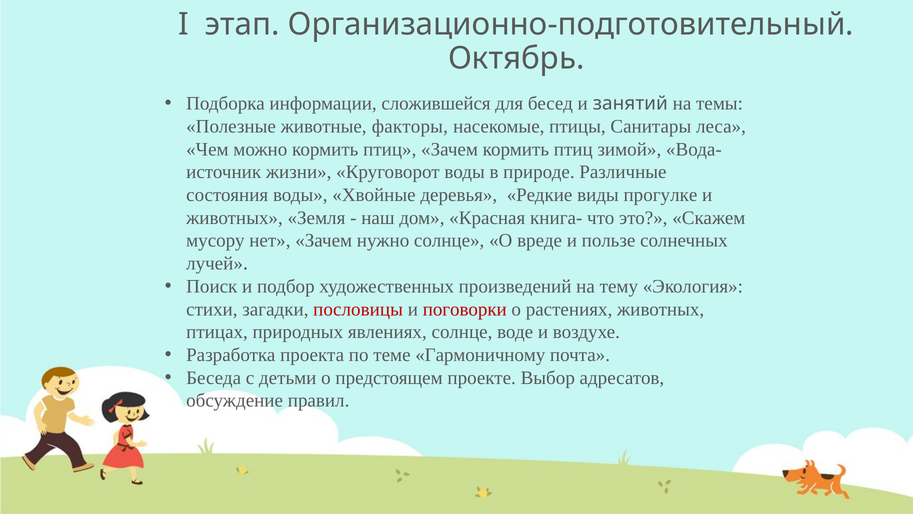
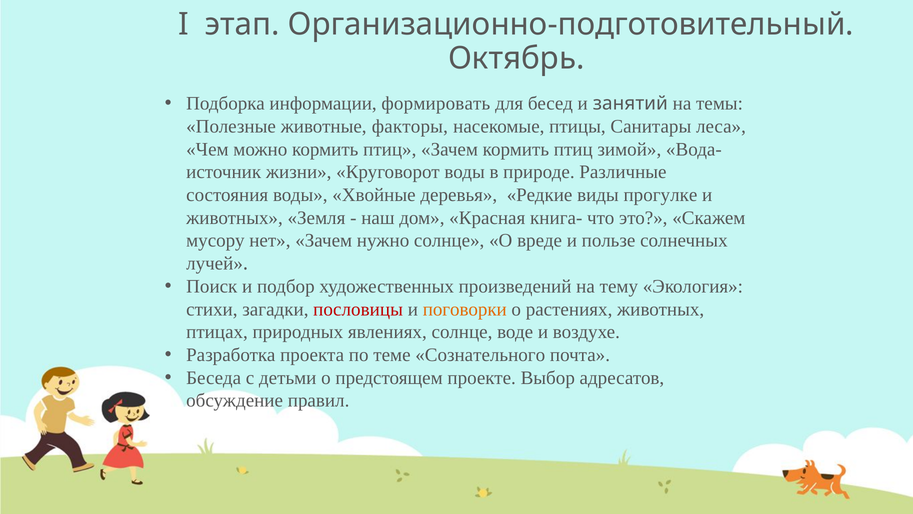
сложившейся: сложившейся -> формировать
поговорки colour: red -> orange
Гармоничному: Гармоничному -> Сознательного
